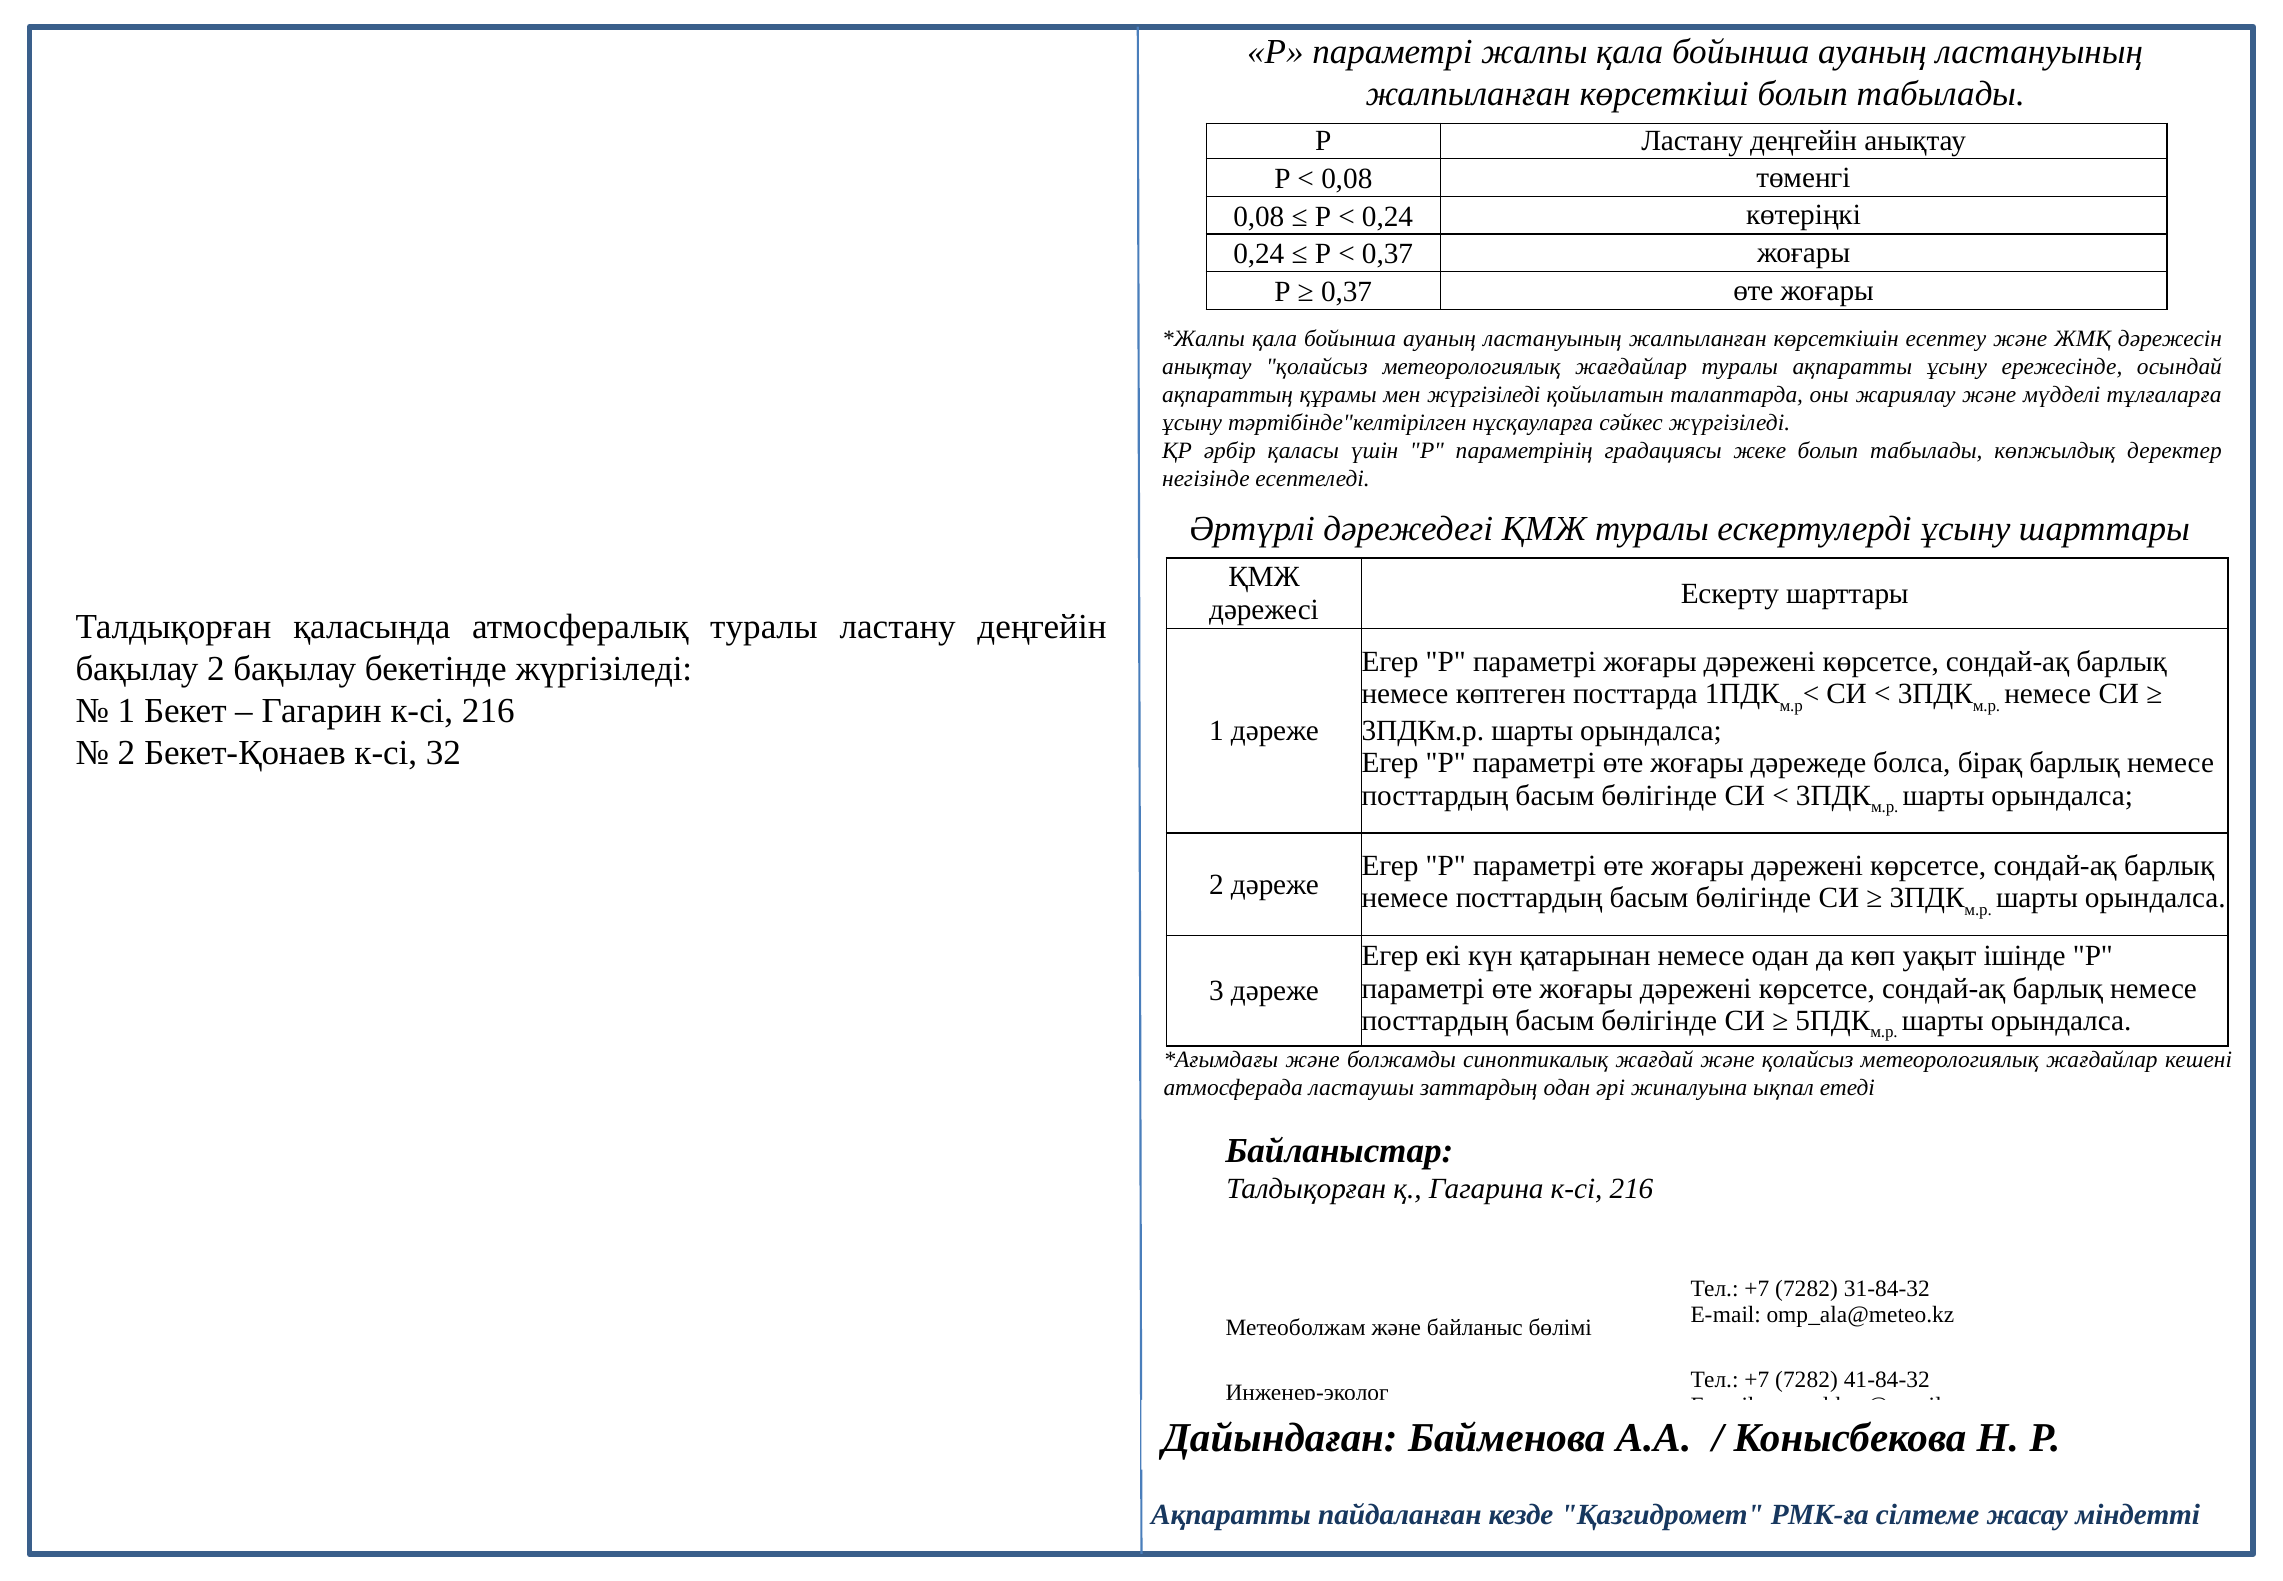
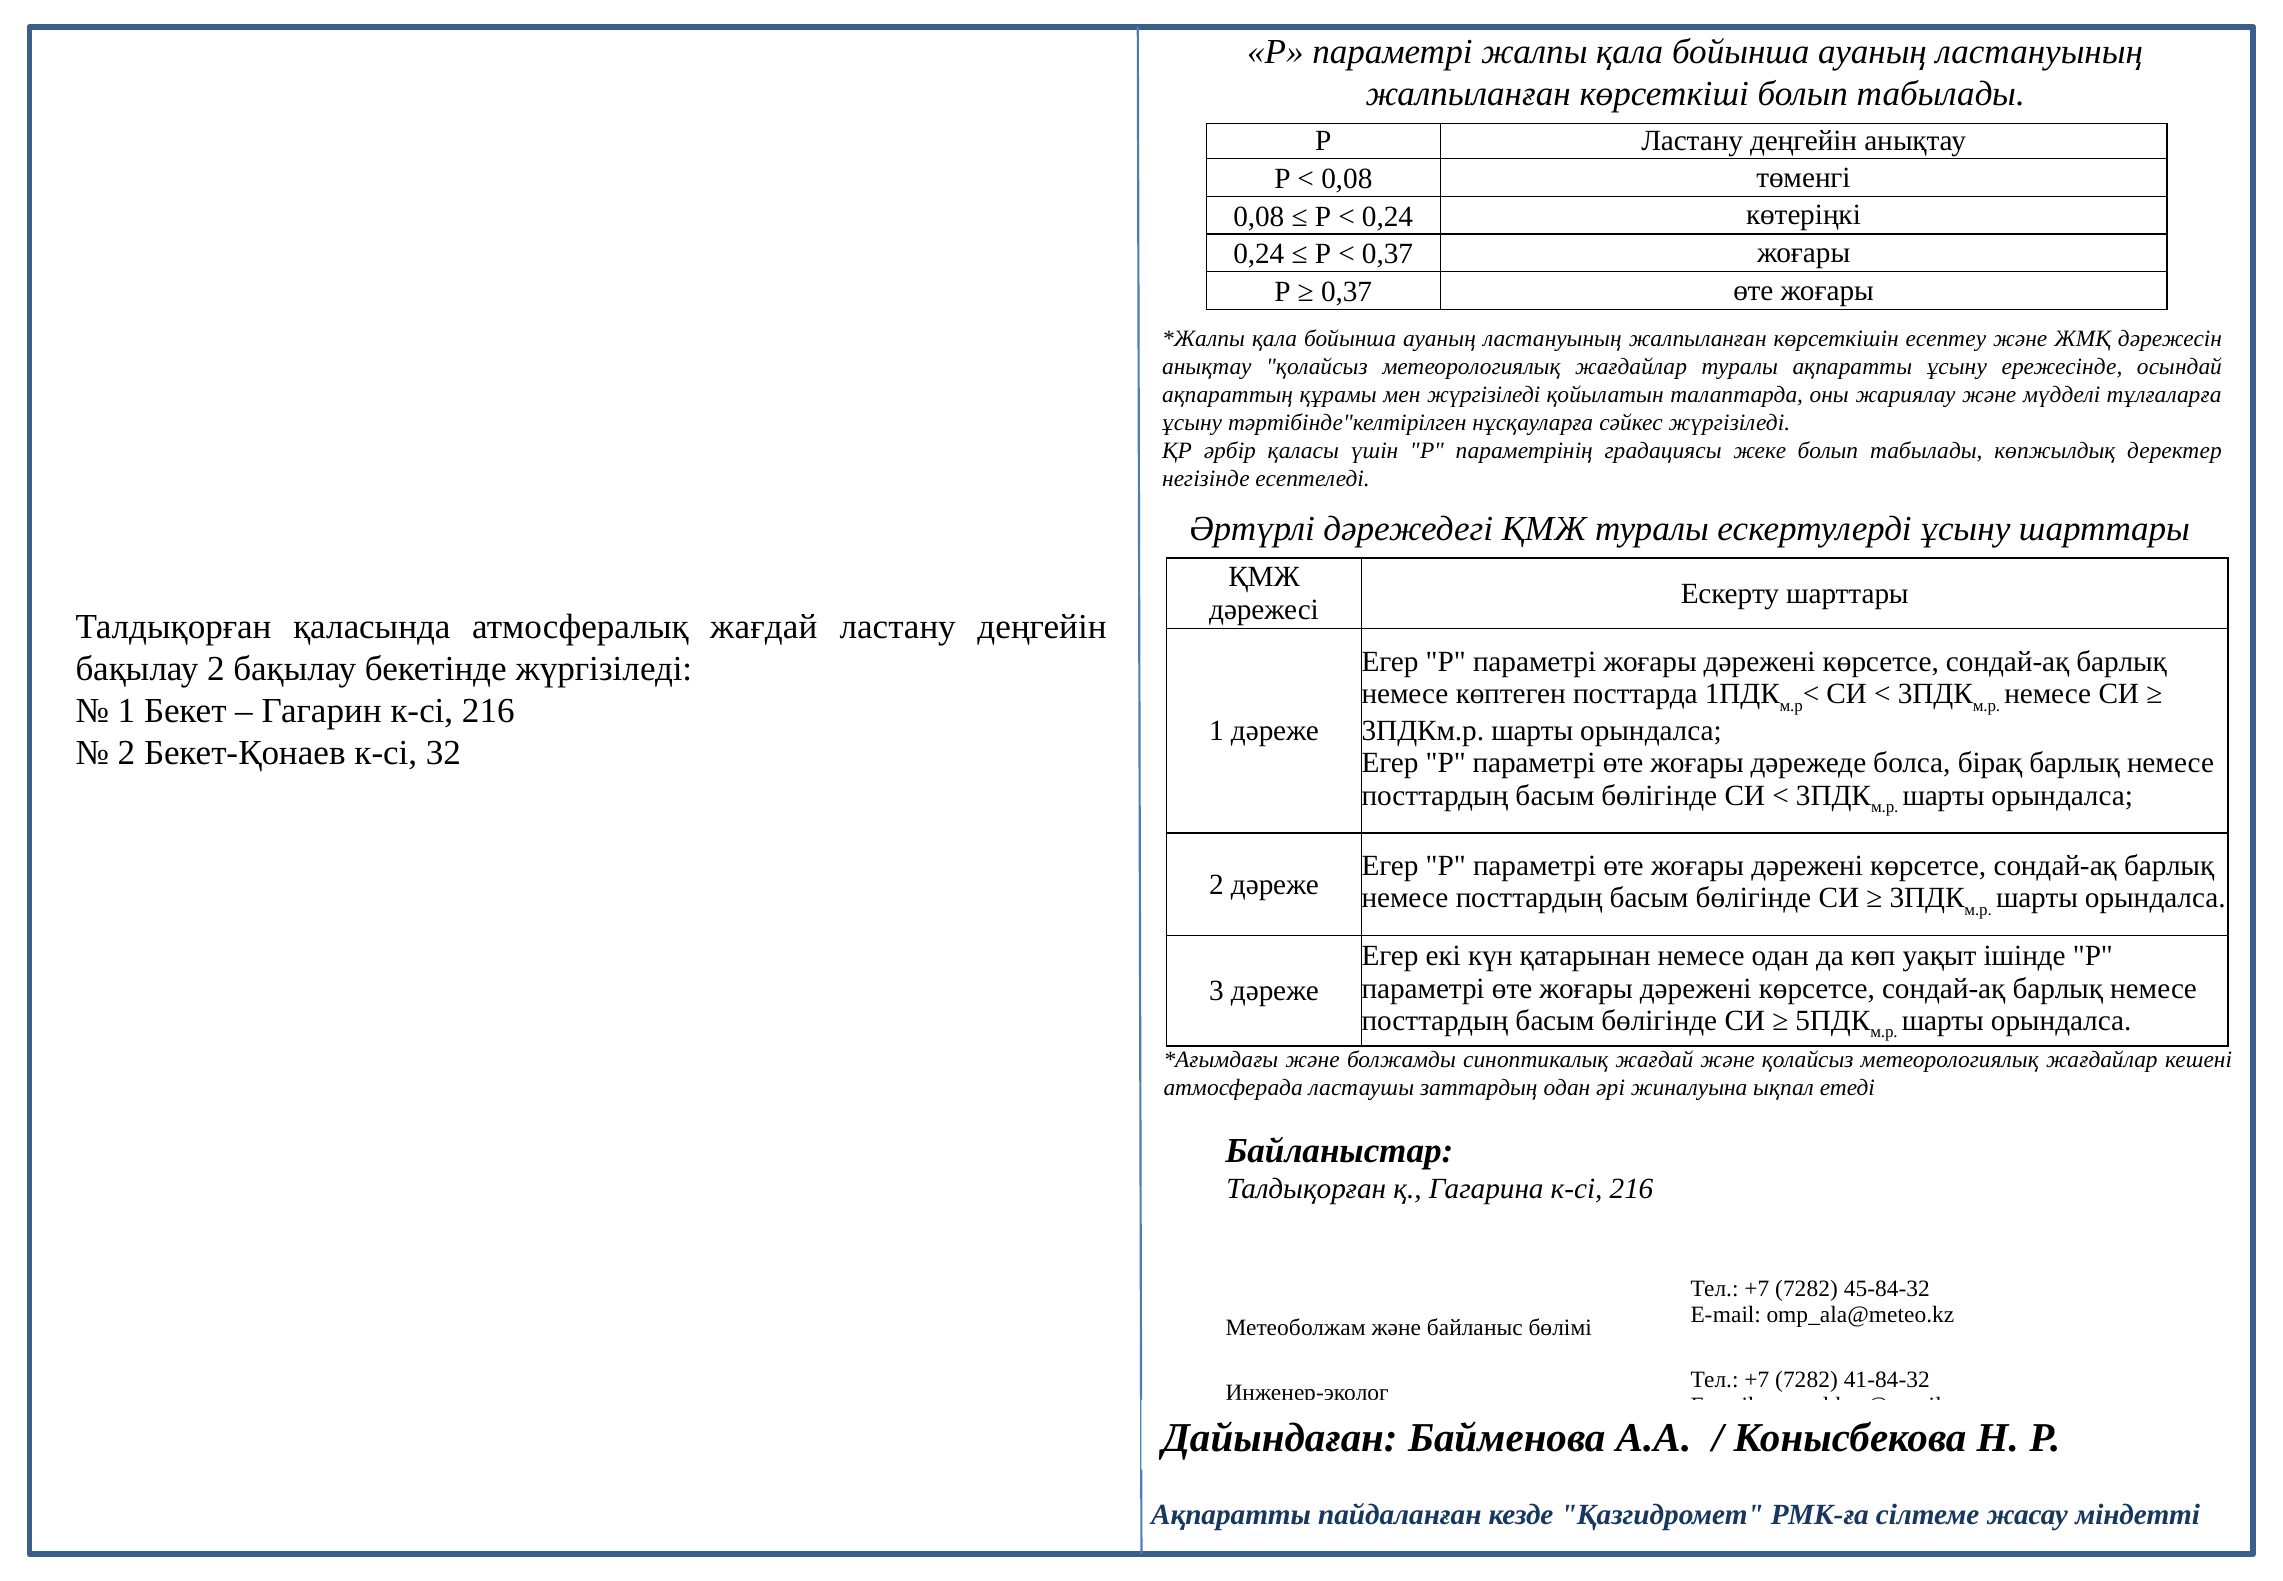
атмосфералық туралы: туралы -> жағдай
31-84-32: 31-84-32 -> 45-84-32
